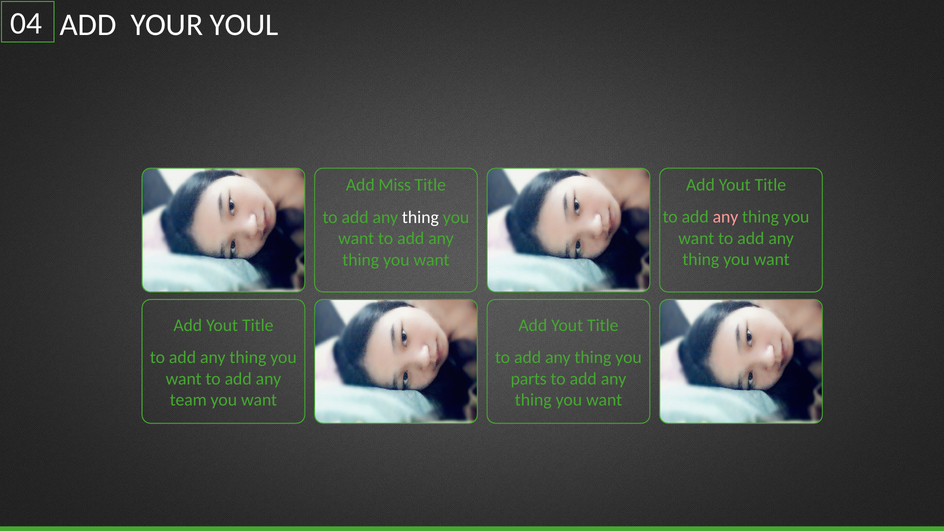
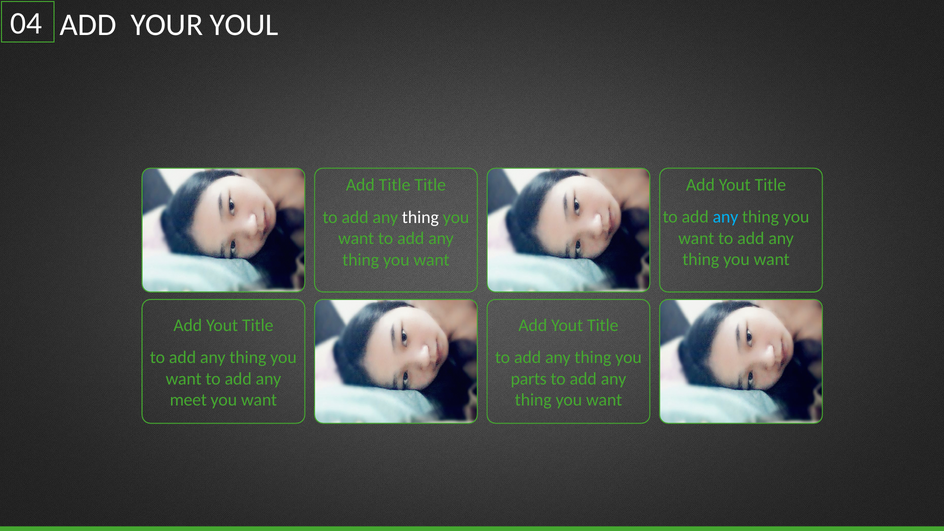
Add Miss: Miss -> Title
any at (726, 217) colour: pink -> light blue
team: team -> meet
